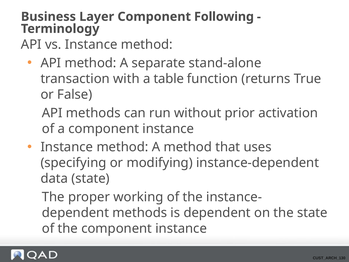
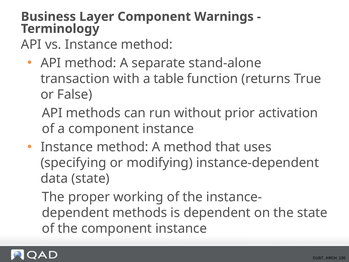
Following: Following -> Warnings
